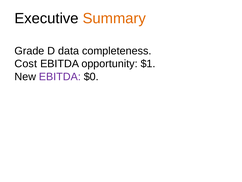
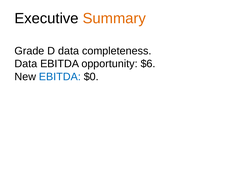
Cost at (26, 64): Cost -> Data
$1: $1 -> $6
EBITDA at (60, 77) colour: purple -> blue
